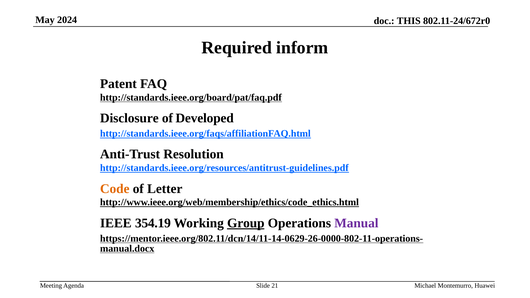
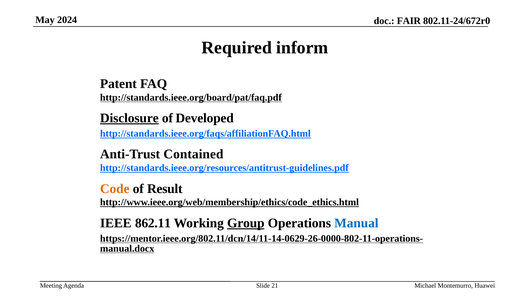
THIS: THIS -> FAIR
Disclosure underline: none -> present
Resolution: Resolution -> Contained
Letter: Letter -> Result
354.19: 354.19 -> 862.11
Manual colour: purple -> blue
